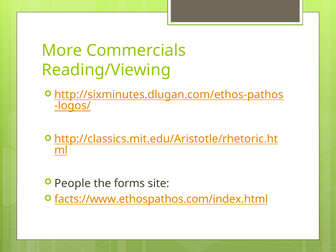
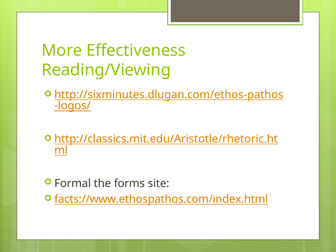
Commercials: Commercials -> Effectiveness
People: People -> Formal
